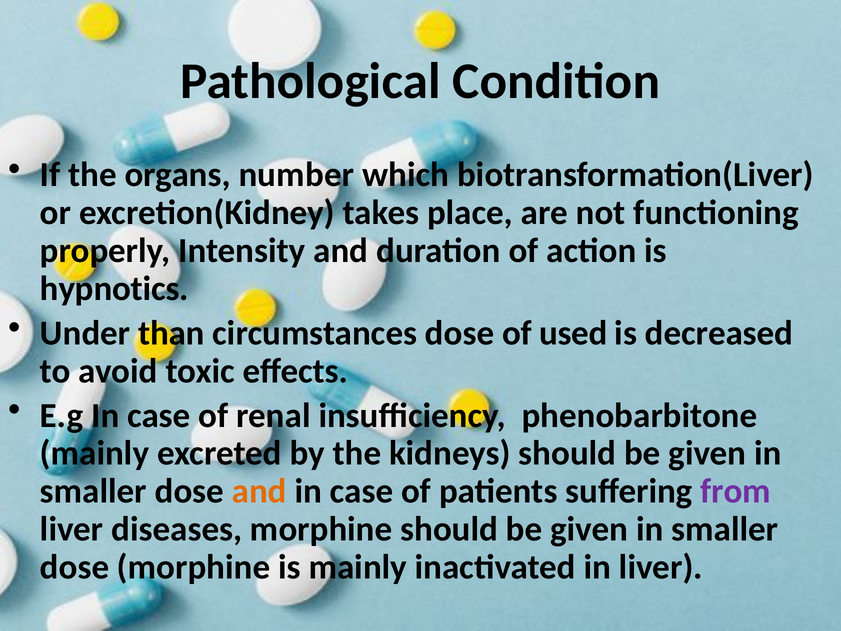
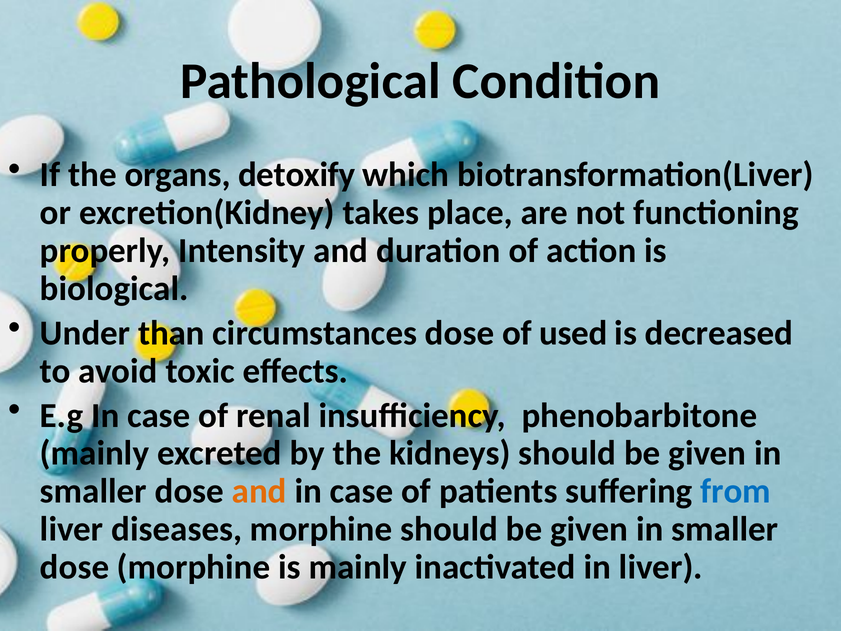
number: number -> detoxify
hypnotics: hypnotics -> biological
from colour: purple -> blue
